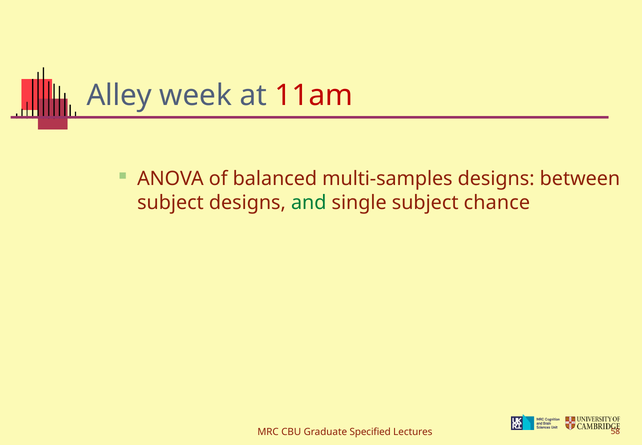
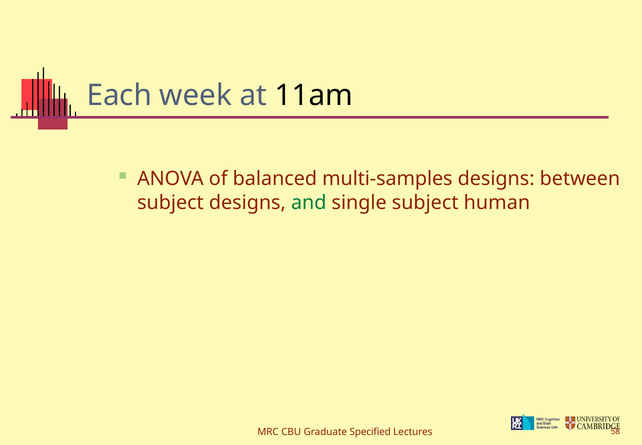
Alley: Alley -> Each
11am colour: red -> black
chance: chance -> human
